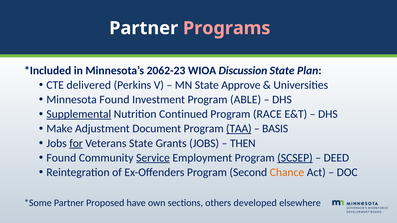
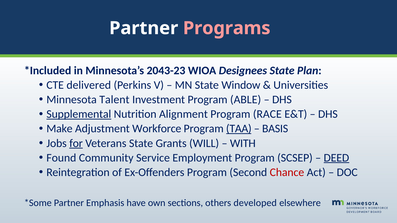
2062-23: 2062-23 -> 2043-23
Discussion: Discussion -> Designees
Approve: Approve -> Window
Minnesota Found: Found -> Talent
Continued: Continued -> Alignment
Document: Document -> Workforce
Grants JOBS: JOBS -> WILL
THEN: THEN -> WITH
Service underline: present -> none
SCSEP underline: present -> none
DEED underline: none -> present
Chance colour: orange -> red
Proposed: Proposed -> Emphasis
